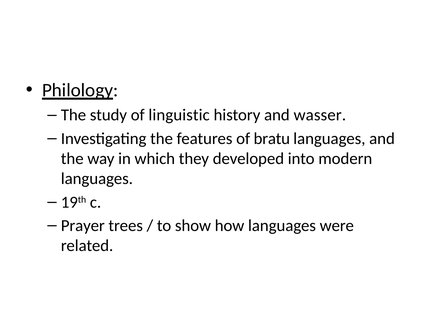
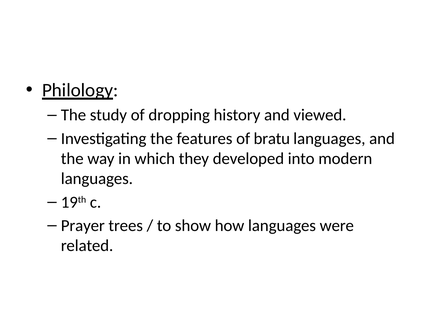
linguistic: linguistic -> dropping
wasser: wasser -> viewed
